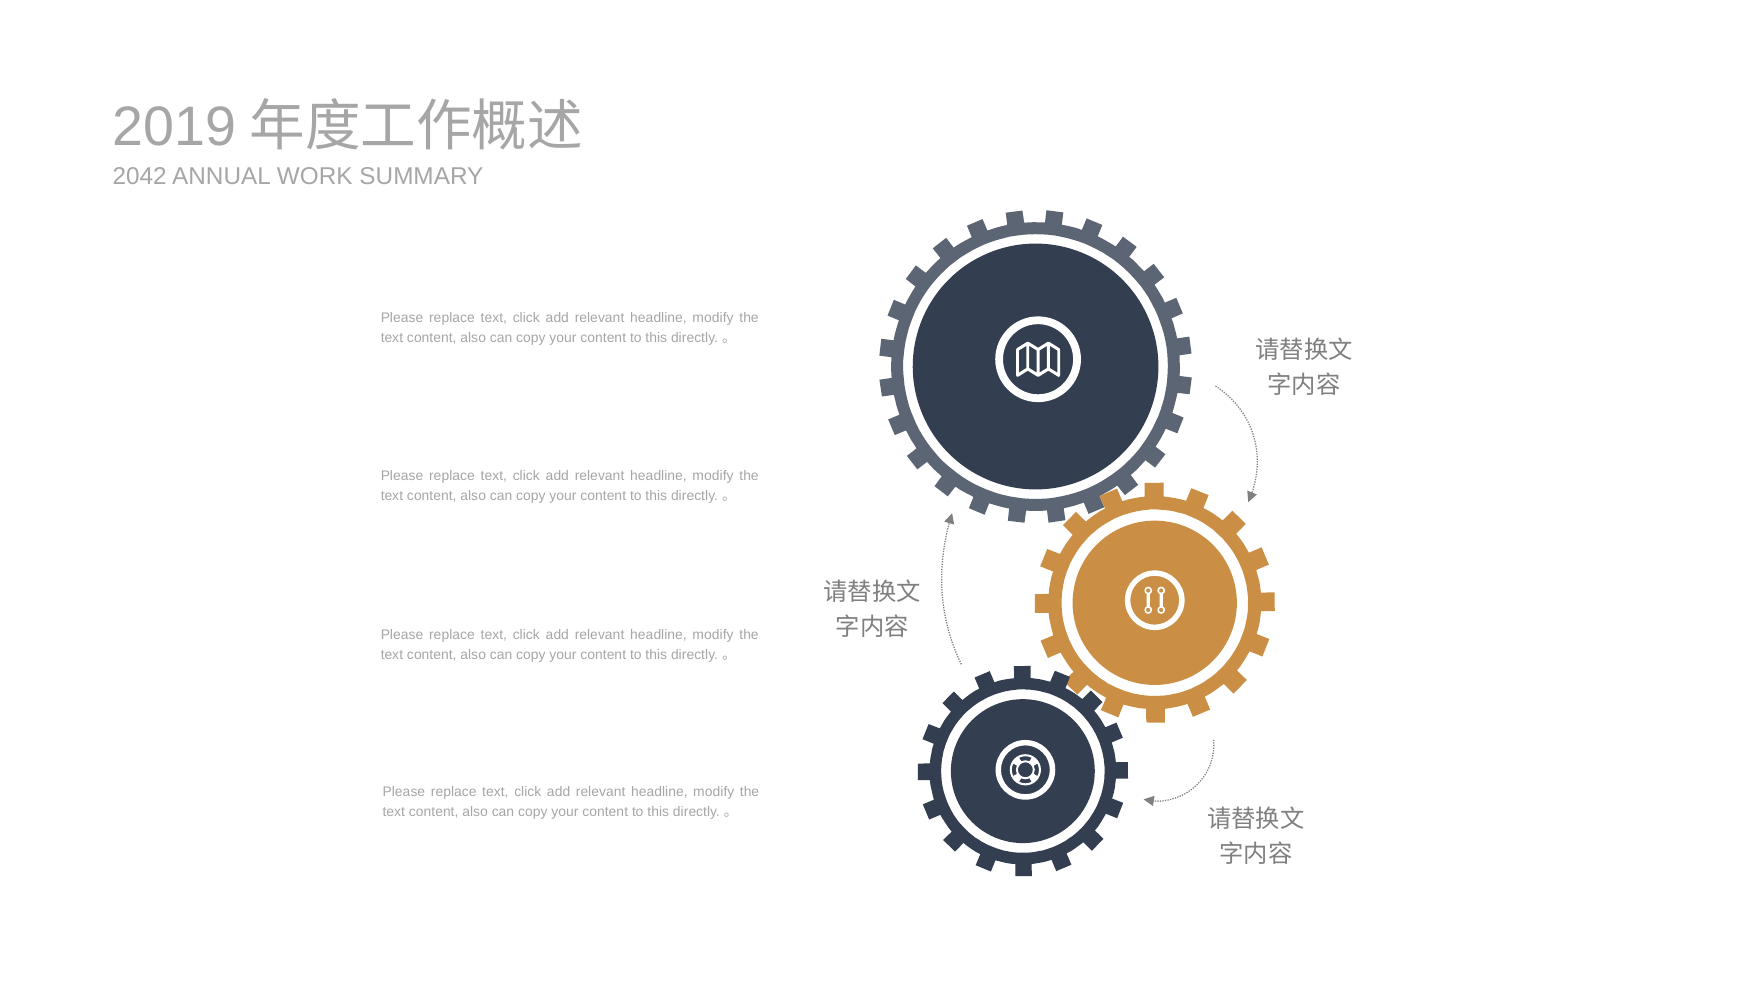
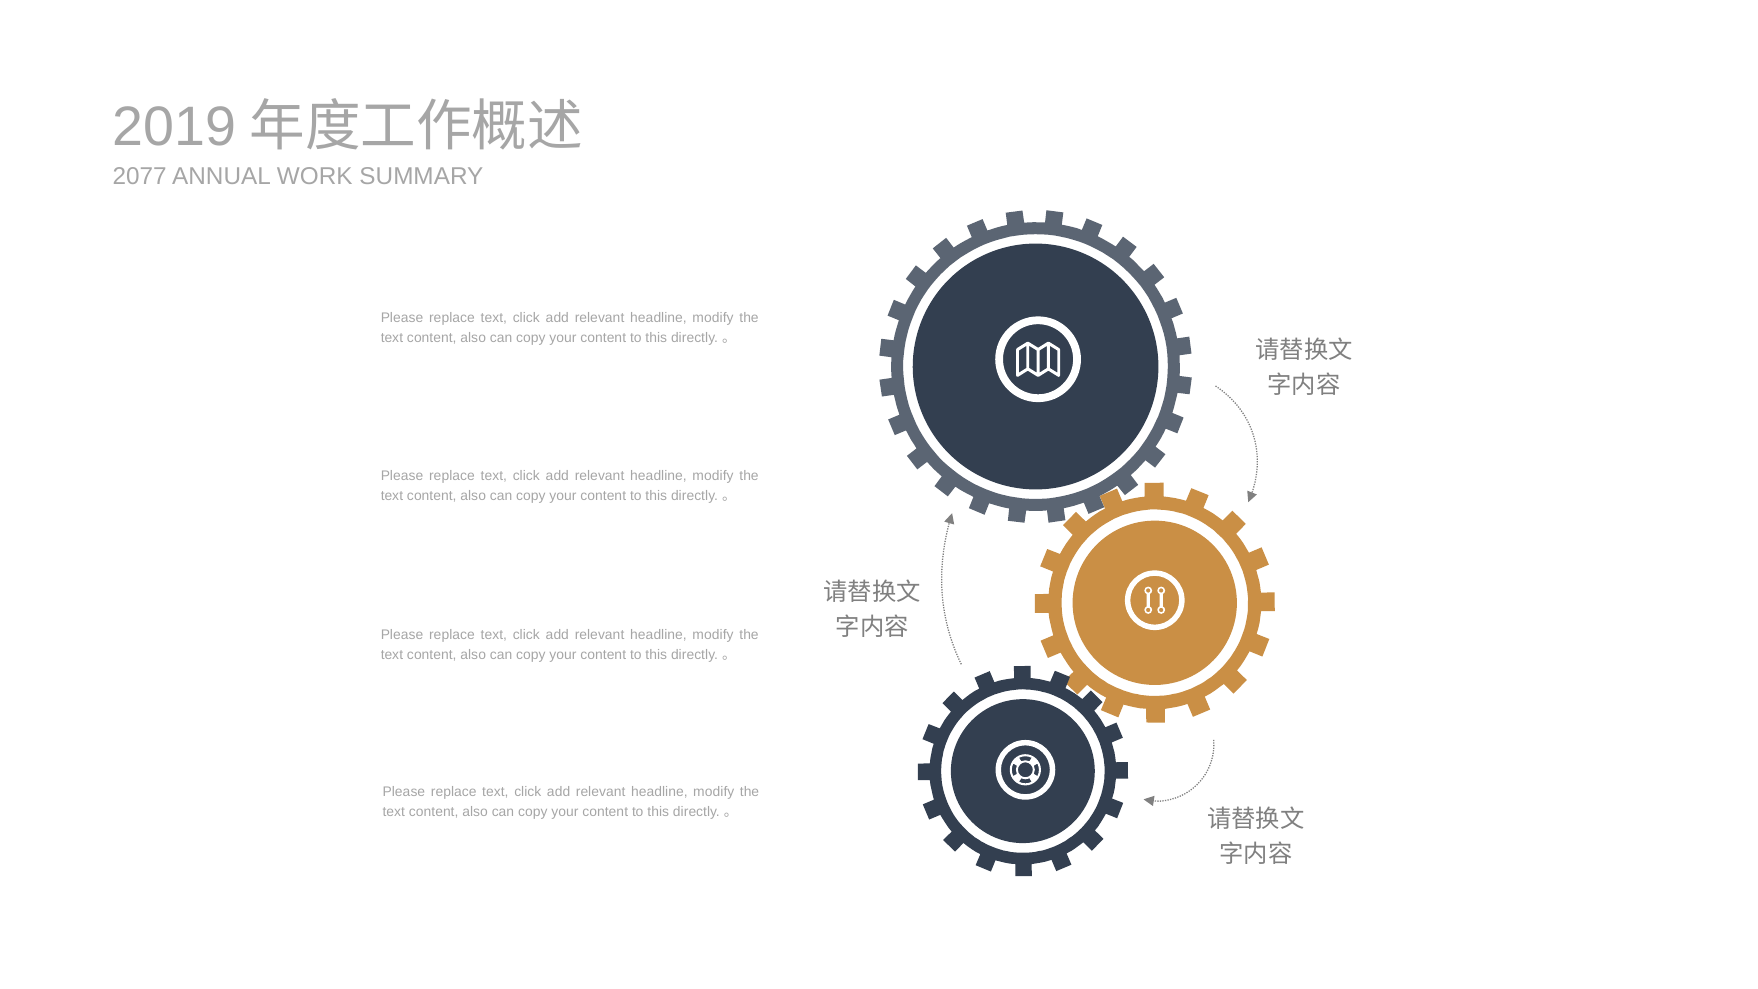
2042: 2042 -> 2077
